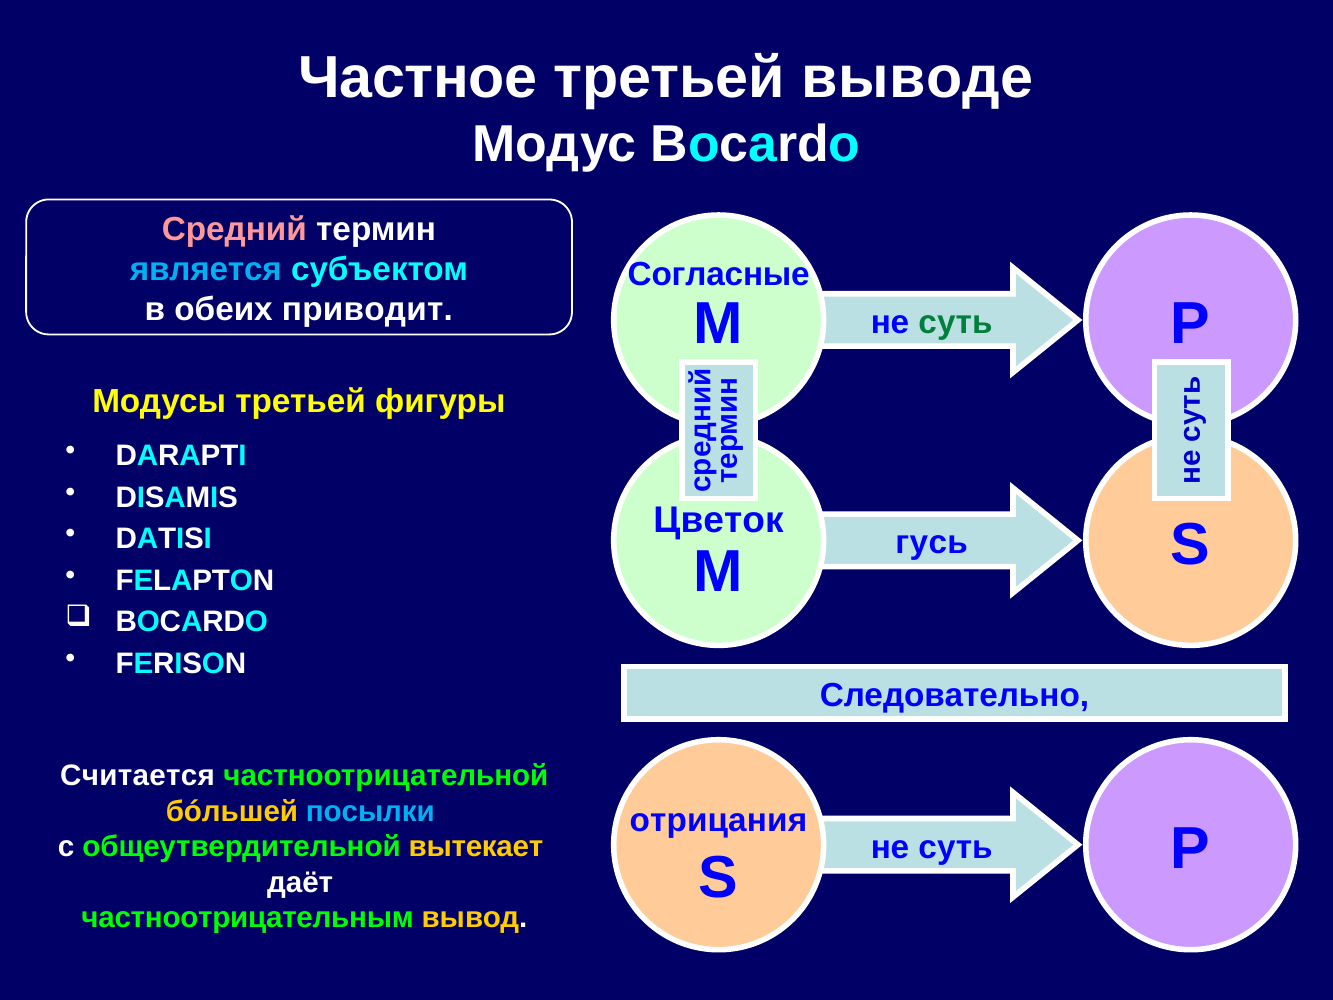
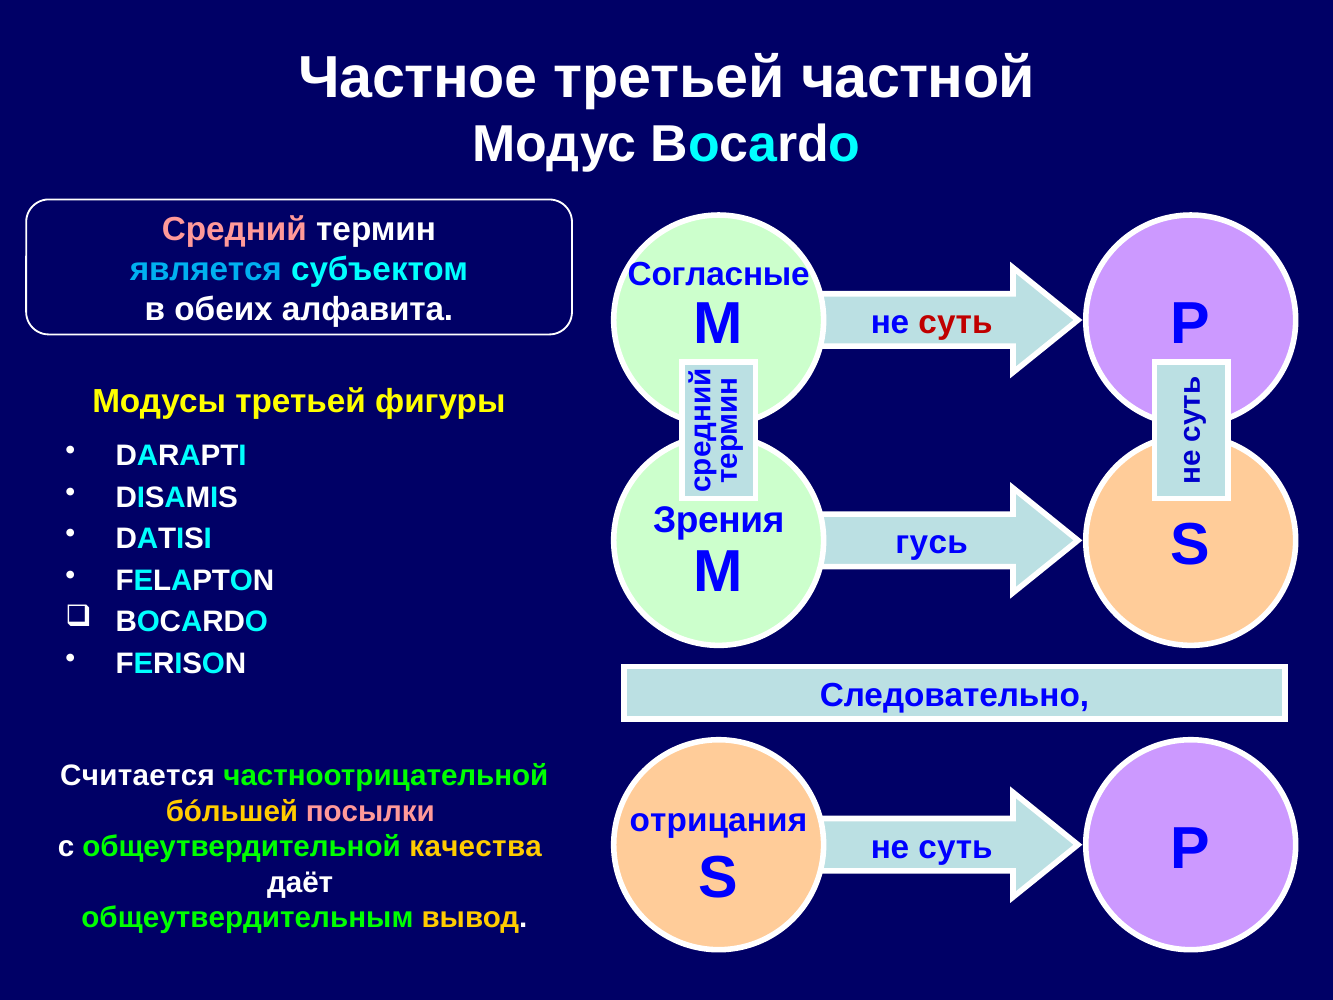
выводе: выводе -> частной
приводит: приводит -> алфавита
суть at (956, 322) colour: green -> red
Цветок: Цветок -> Зрения
посылки colour: light blue -> pink
вытекает: вытекает -> качества
частноотрицательным: частноотрицательным -> общеутвердительным
